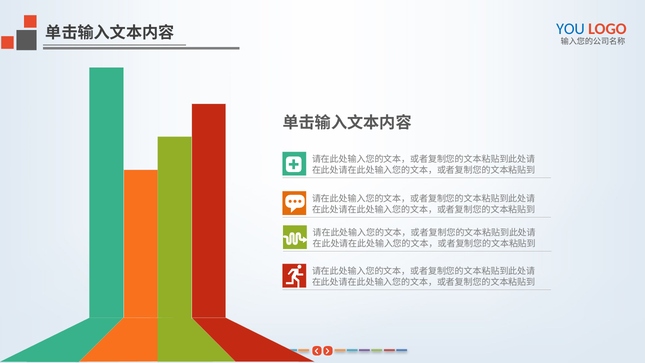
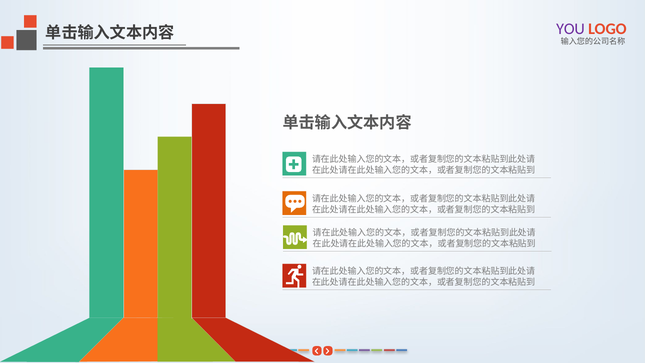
YOU colour: blue -> purple
